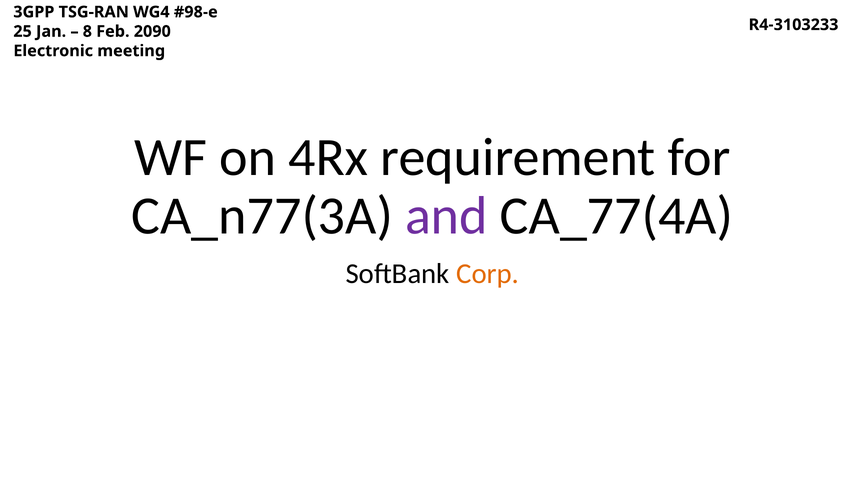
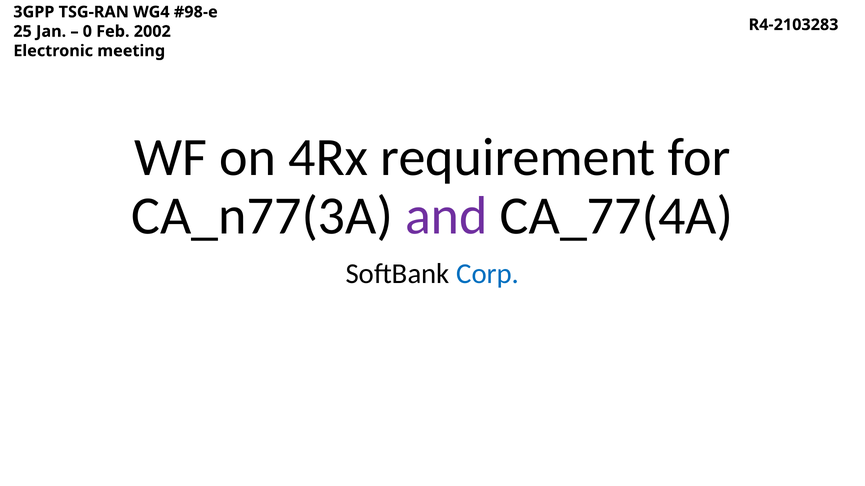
R4-3103233: R4-3103233 -> R4-2103283
8: 8 -> 0
2090: 2090 -> 2002
Corp colour: orange -> blue
